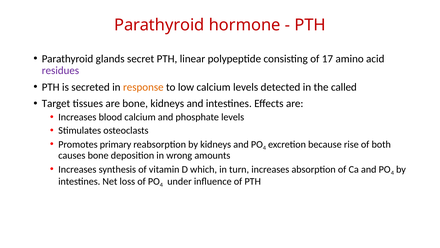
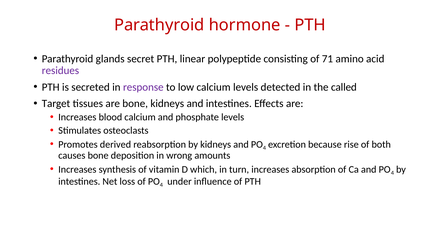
17: 17 -> 71
response colour: orange -> purple
primary: primary -> derived
